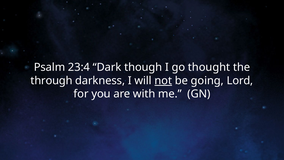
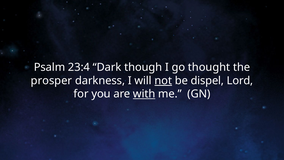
through: through -> prosper
going: going -> dispel
with underline: none -> present
